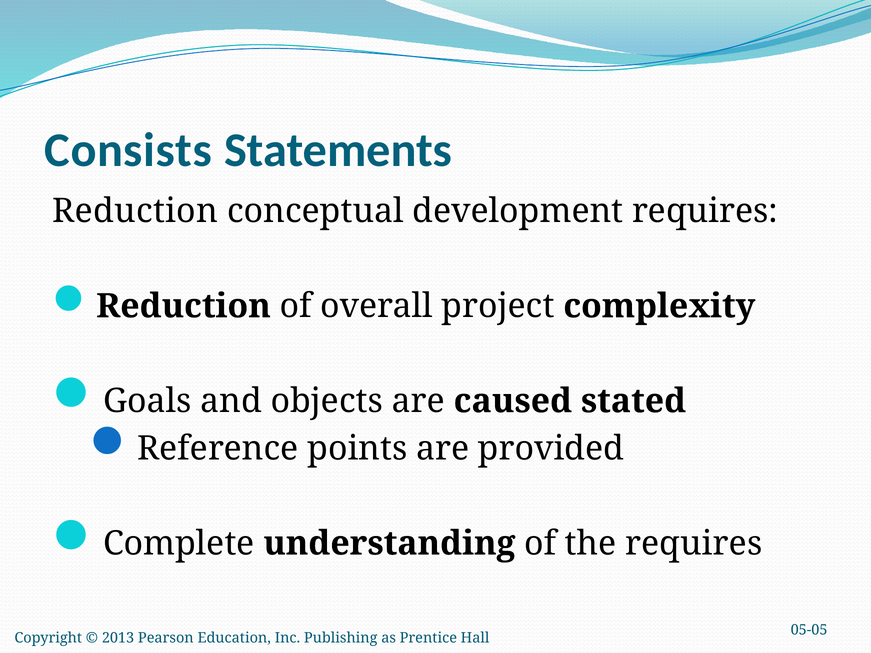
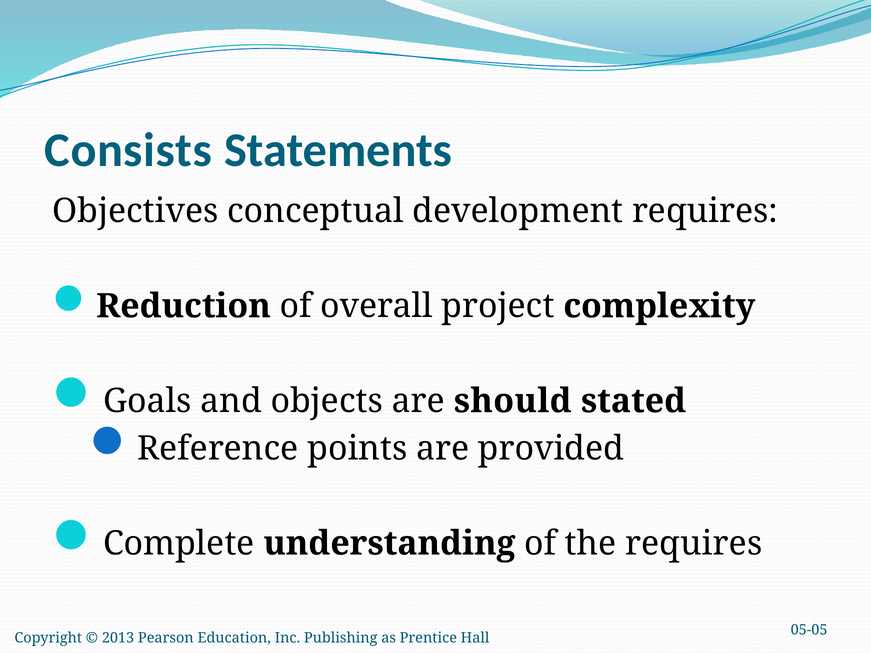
Reduction at (135, 211): Reduction -> Objectives
caused: caused -> should
